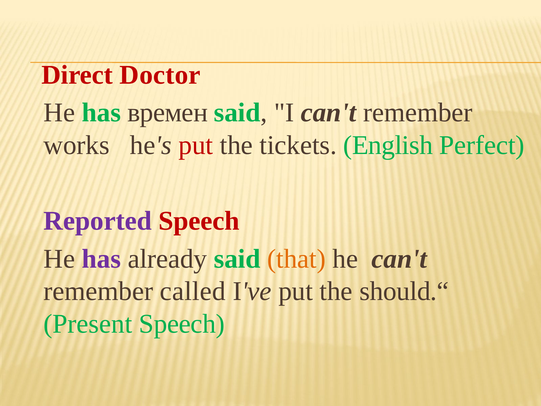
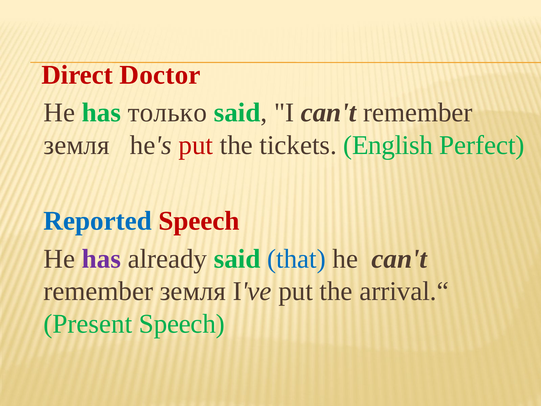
времен: времен -> только
works at (77, 145): works -> земля
Reported colour: purple -> blue
that colour: orange -> blue
called at (193, 291): called -> земля
should.“: should.“ -> arrival.“
